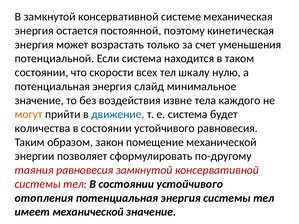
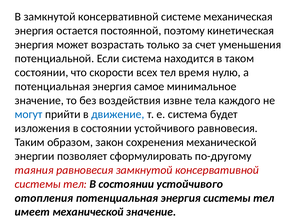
шкалу: шкалу -> время
слайд: слайд -> самое
могут colour: orange -> blue
количества: количества -> изложения
помещение: помещение -> сохренения
